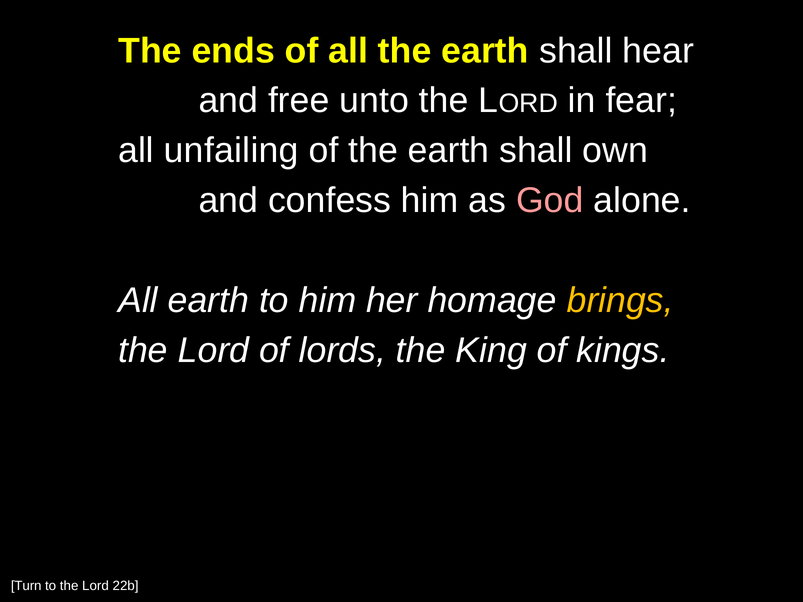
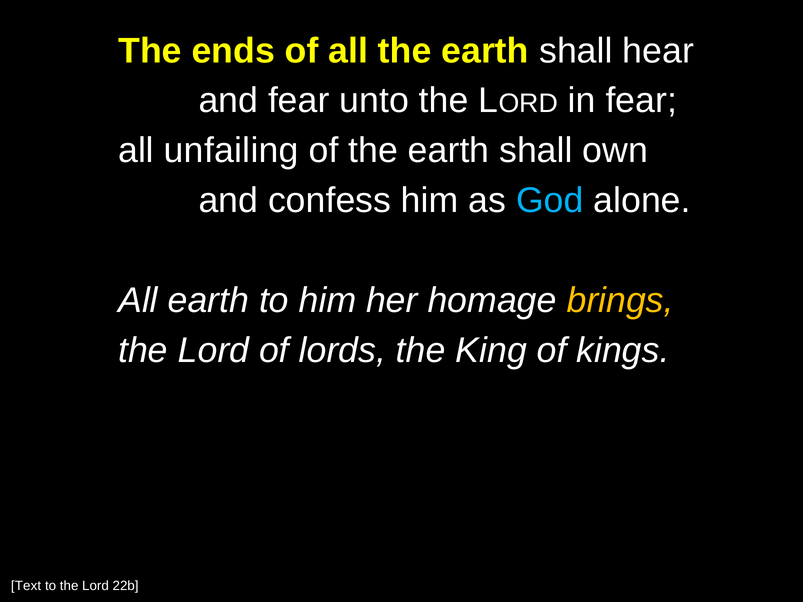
and free: free -> fear
God colour: pink -> light blue
Turn: Turn -> Text
